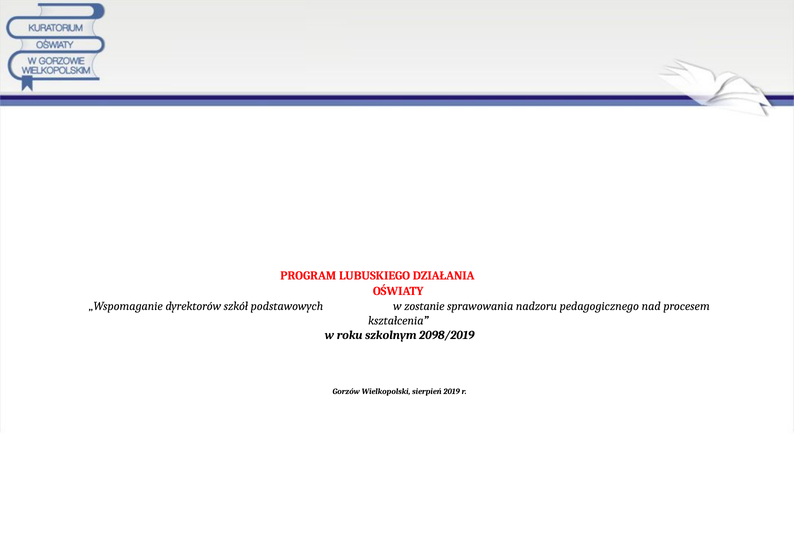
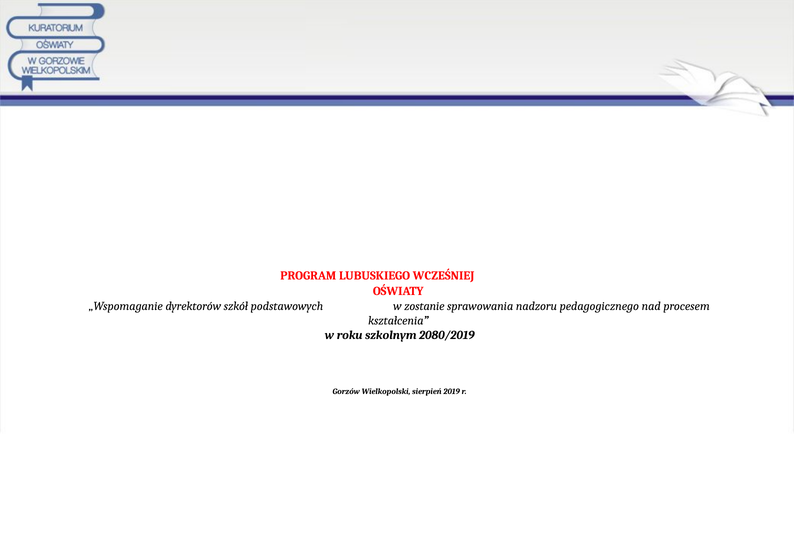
DZIAŁANIA: DZIAŁANIA -> WCZEŚNIEJ
2098/2019: 2098/2019 -> 2080/2019
